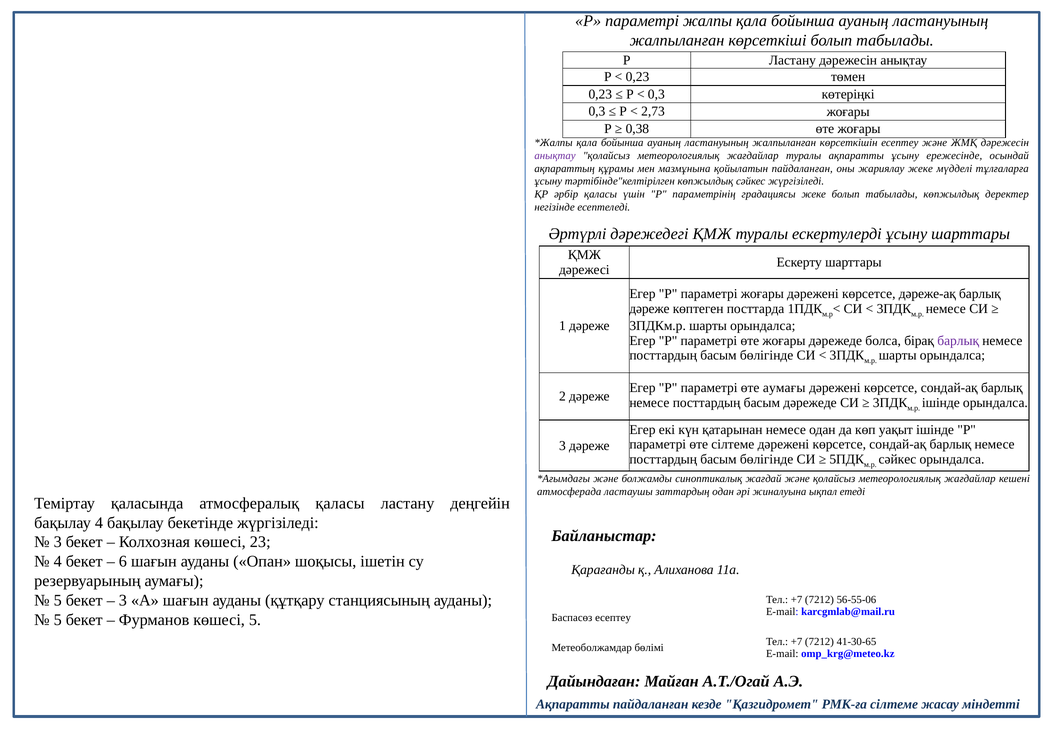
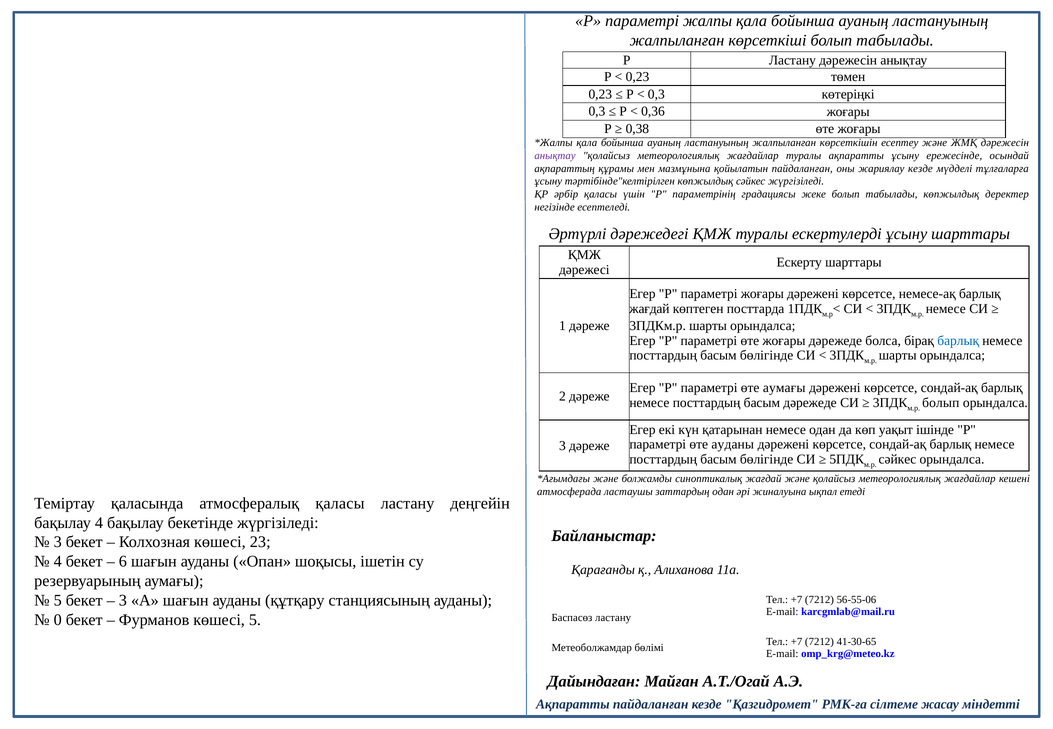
2,73: 2,73 -> 0,36
жариялау жеке: жеке -> кезде
дәреже-ақ: дәреже-ақ -> немесе-ақ
дәреже at (649, 309): дәреже -> жағдай
барлық at (958, 341) colour: purple -> blue
ішінде at (941, 403): ішінде -> болып
өте сілтеме: сілтеме -> ауданы
5 at (58, 620): 5 -> 0
Баспасөз есептеу: есептеу -> ластану
